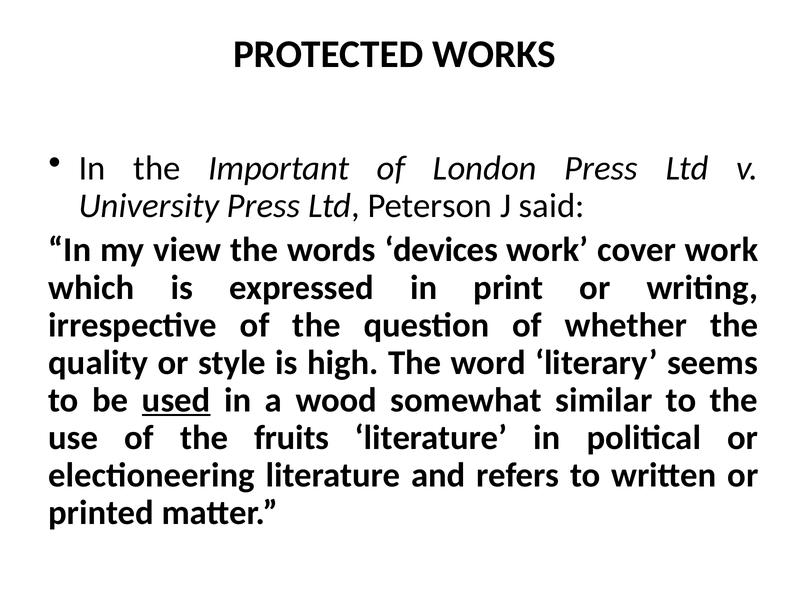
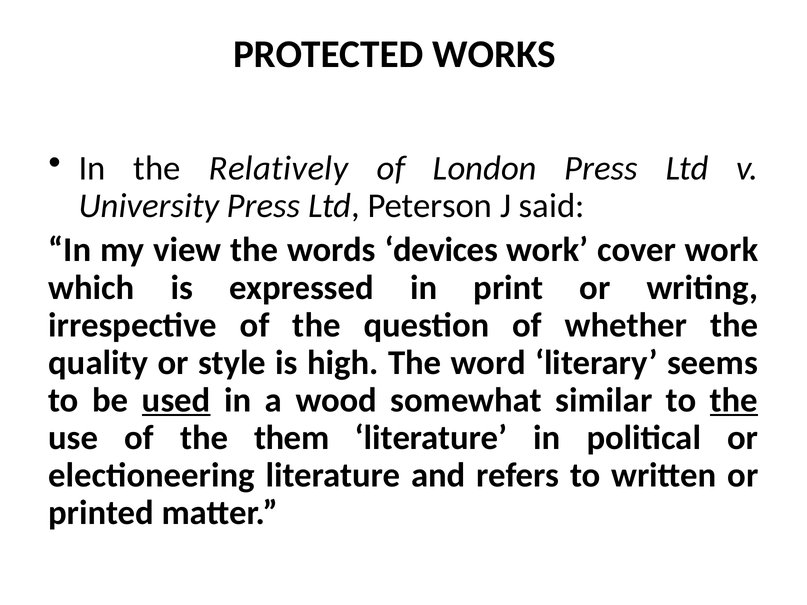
Important: Important -> Relatively
the at (734, 400) underline: none -> present
fruits: fruits -> them
